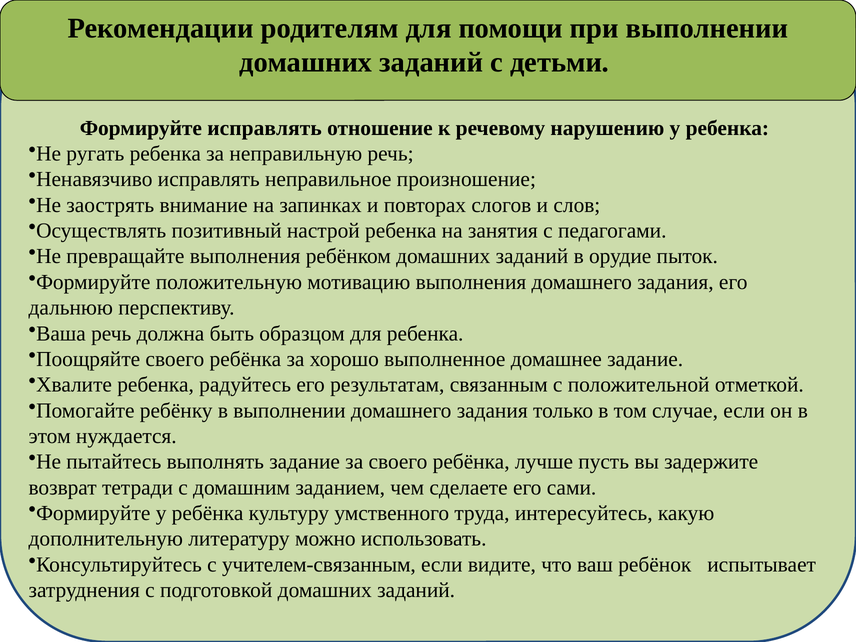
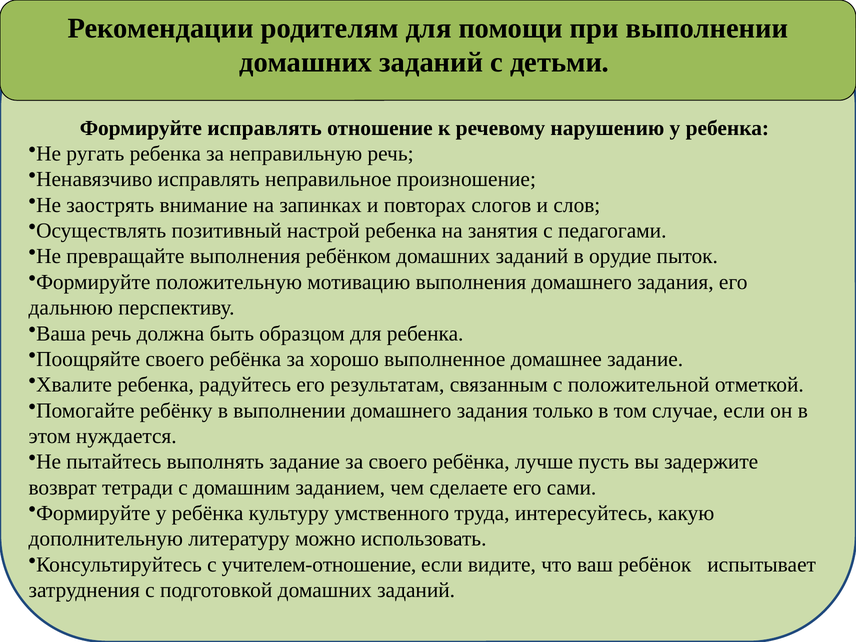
учителем-связанным: учителем-связанным -> учителем-отношение
